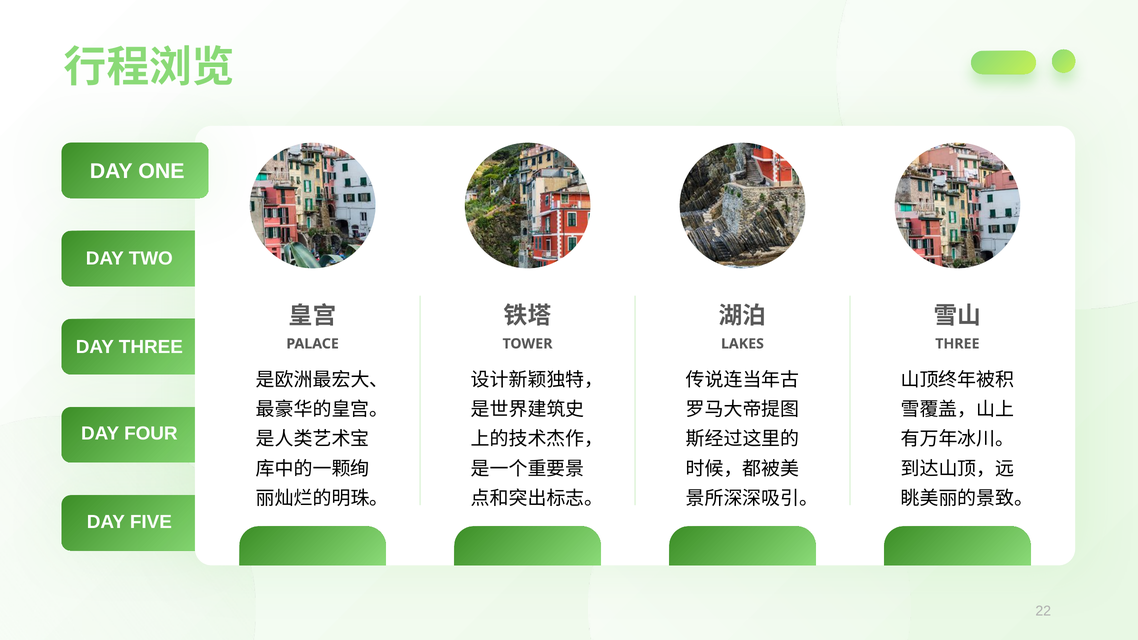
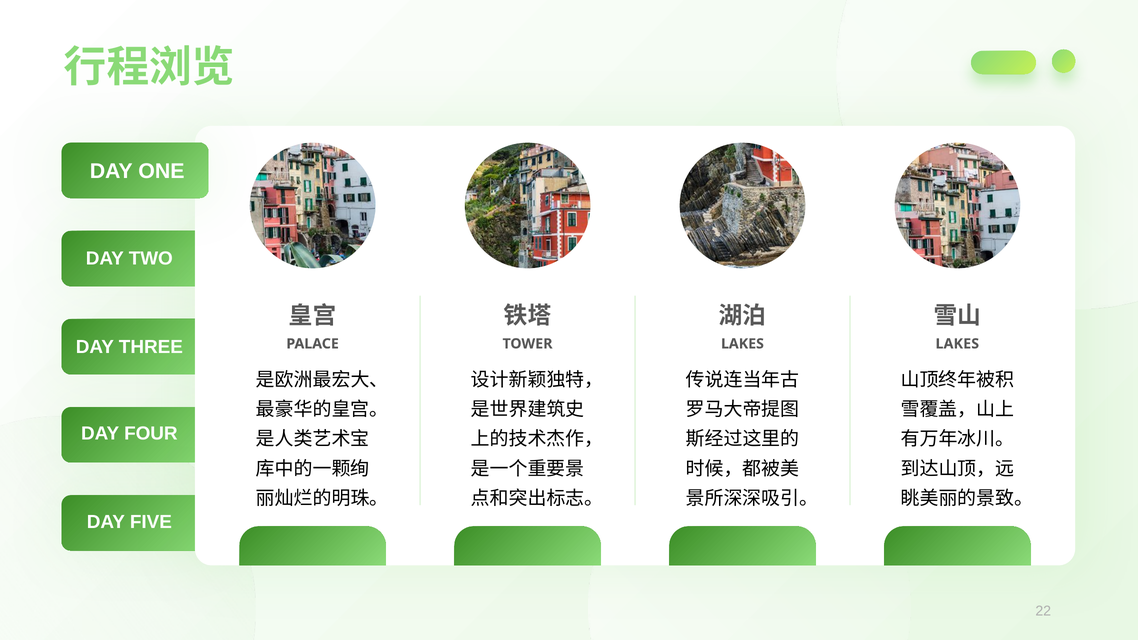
THREE at (957, 344): THREE -> LAKES
